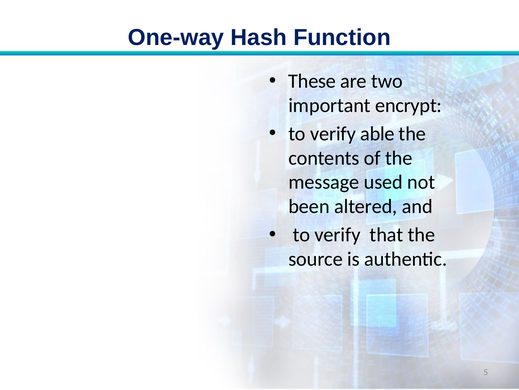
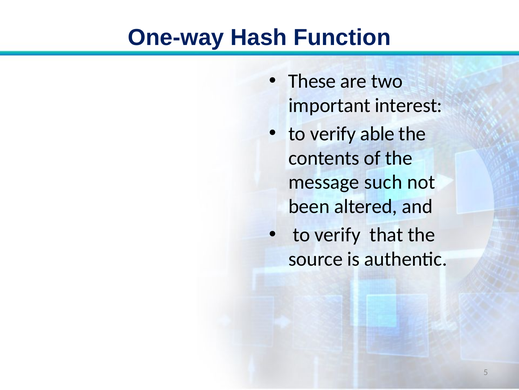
encrypt: encrypt -> interest
used: used -> such
